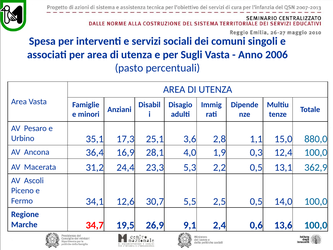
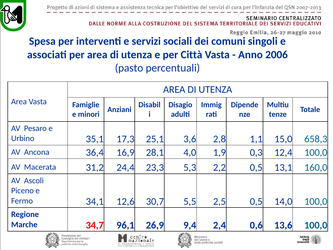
Sugli: Sugli -> Città
880,0: 880,0 -> 658,3
362,9: 362,9 -> 160,0
19,5: 19,5 -> 96,1
9,1: 9,1 -> 9,4
